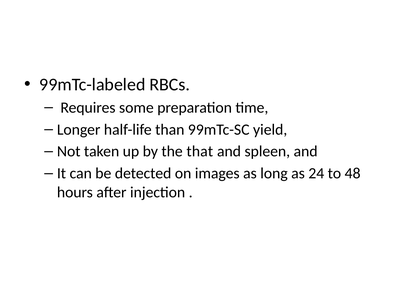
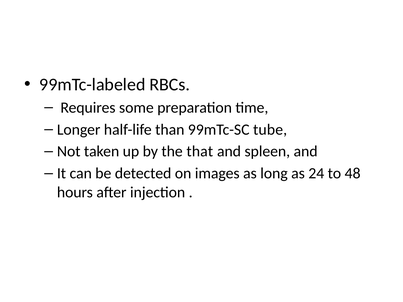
yield: yield -> tube
